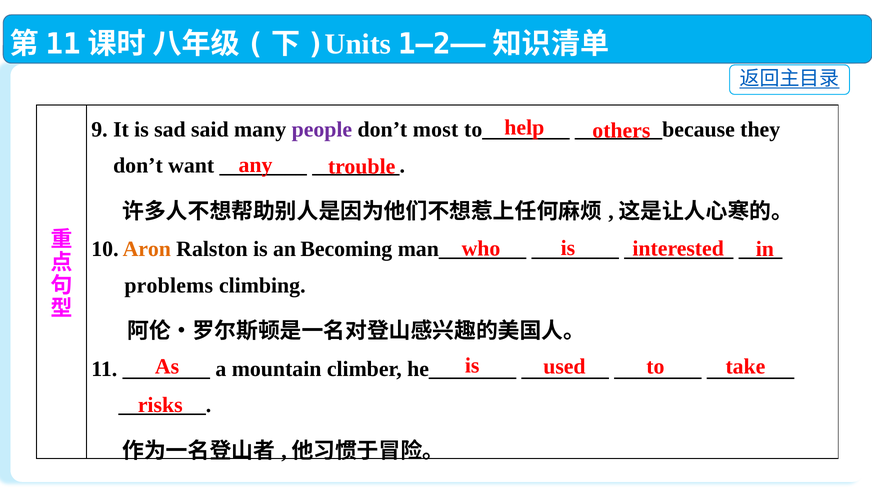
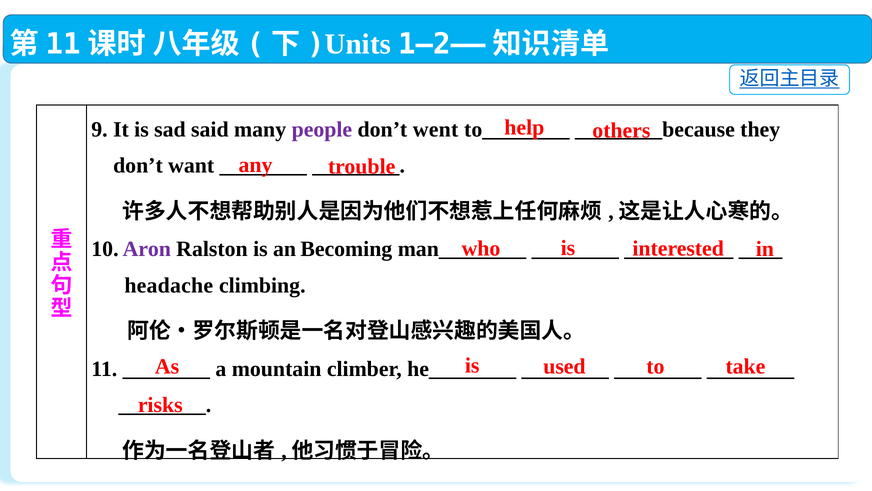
most: most -> went
Aron colour: orange -> purple
problems: problems -> headache
